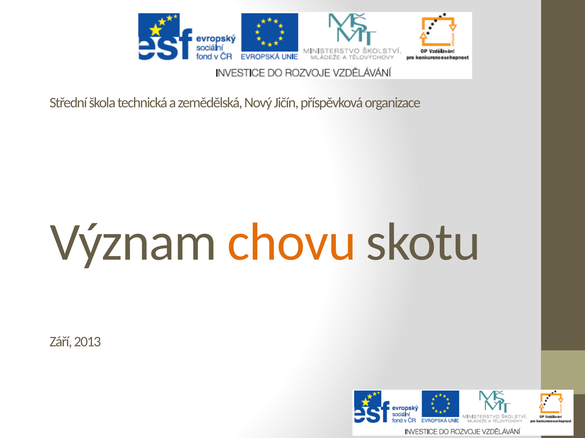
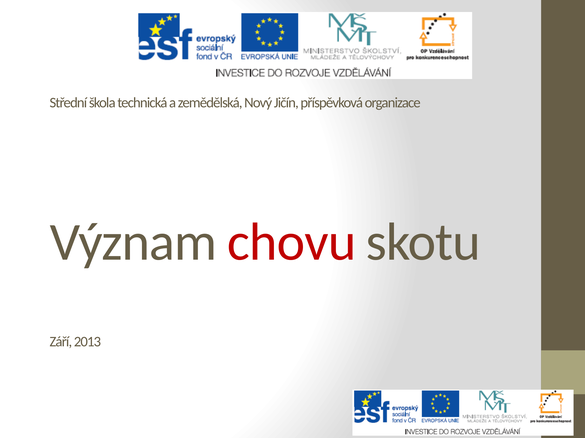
chovu colour: orange -> red
